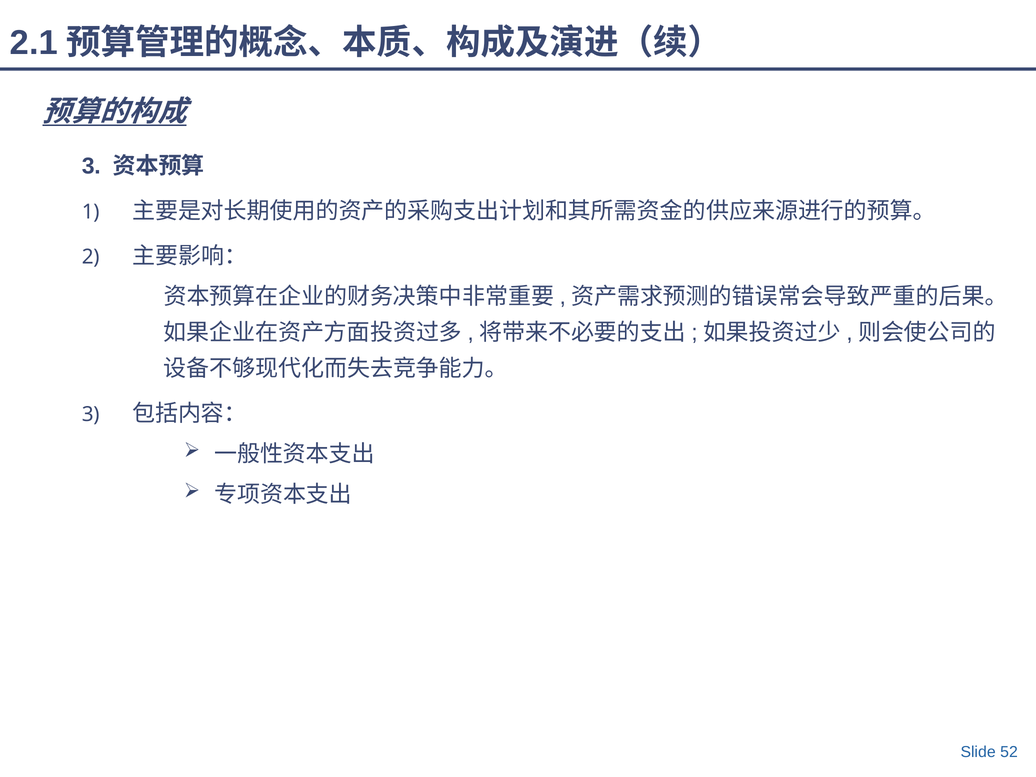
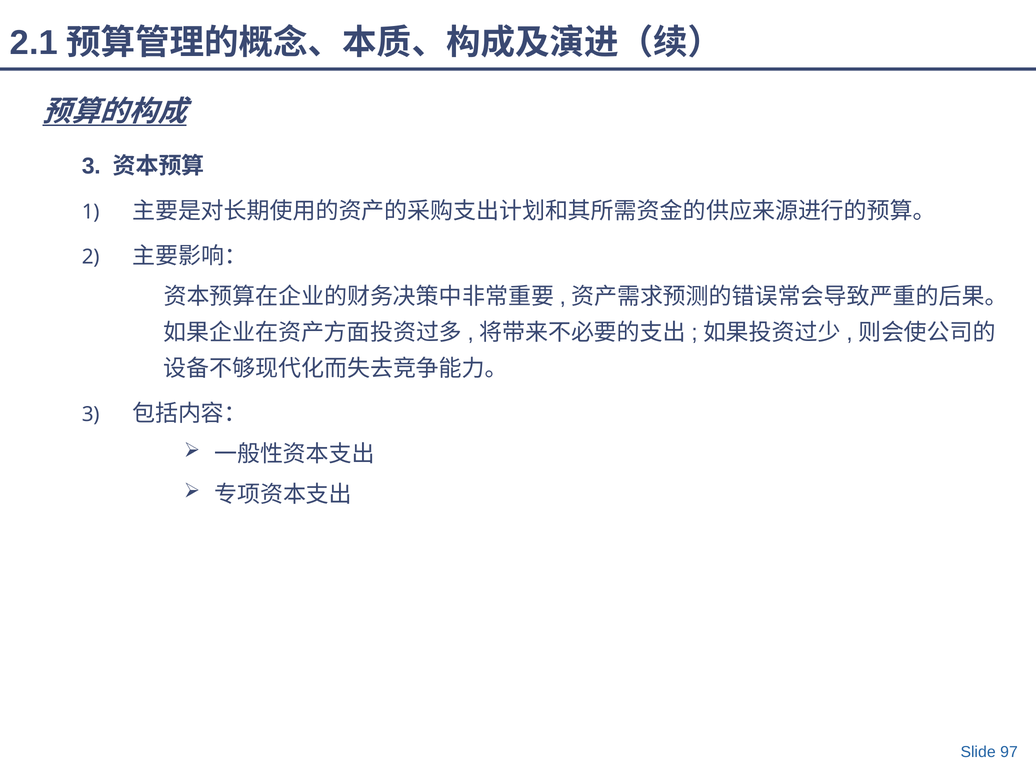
52: 52 -> 97
